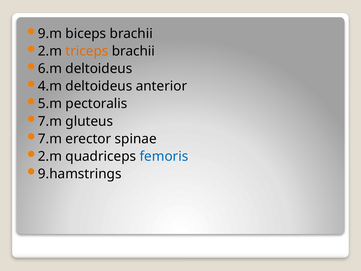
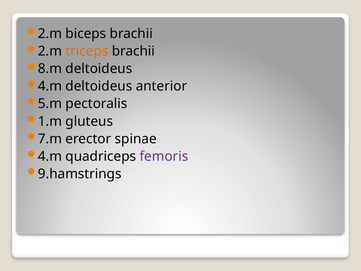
9.m at (50, 34): 9.m -> 2.m
6.m: 6.m -> 8.m
7.m at (50, 121): 7.m -> 1.m
2.m at (50, 156): 2.m -> 4.m
femoris colour: blue -> purple
